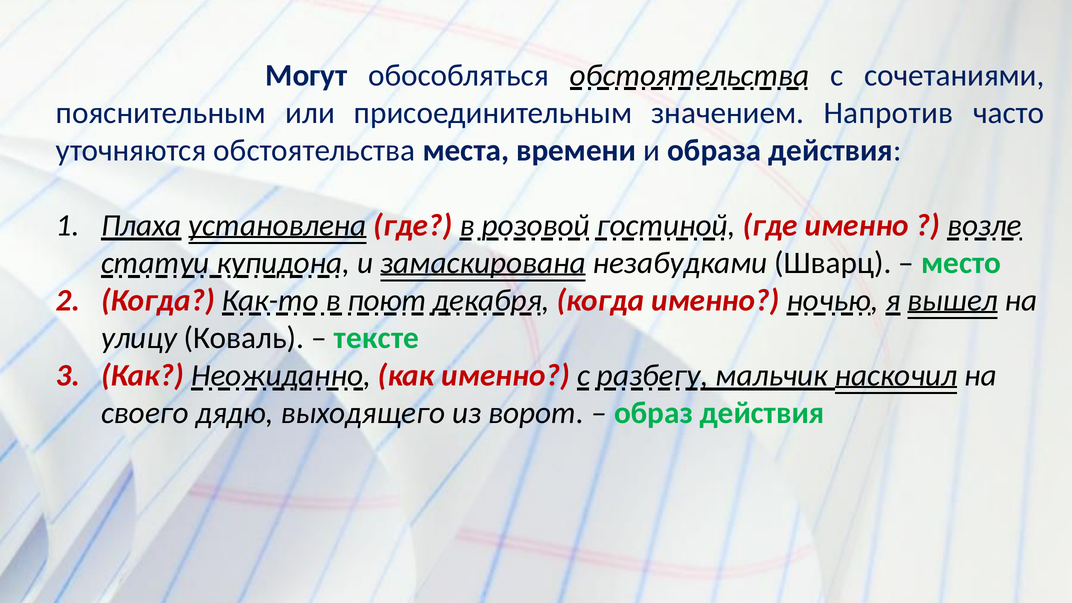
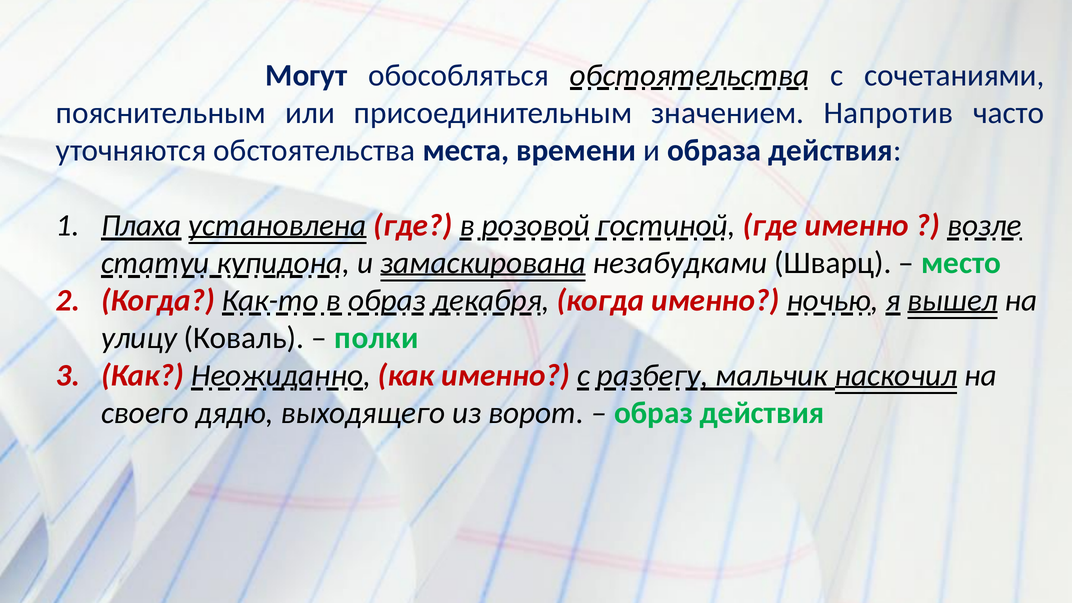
в поют: поют -> образ
тексте: тексте -> полки
